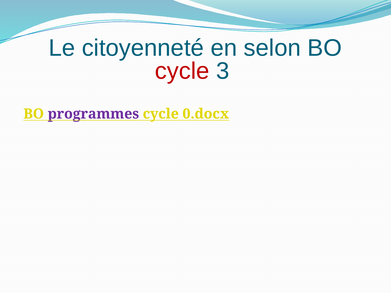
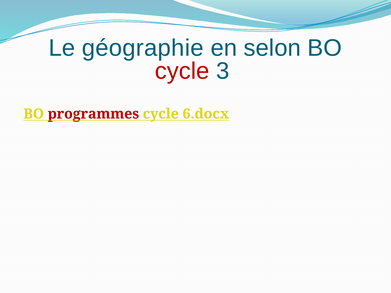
citoyenneté: citoyenneté -> géographie
programmes colour: purple -> red
0.docx: 0.docx -> 6.docx
